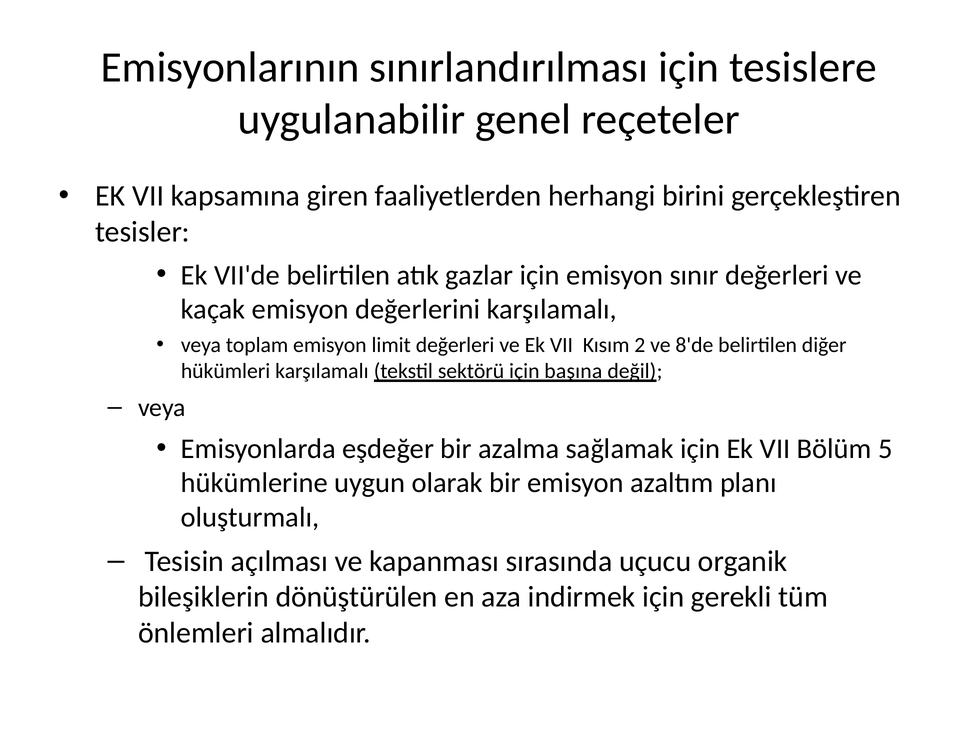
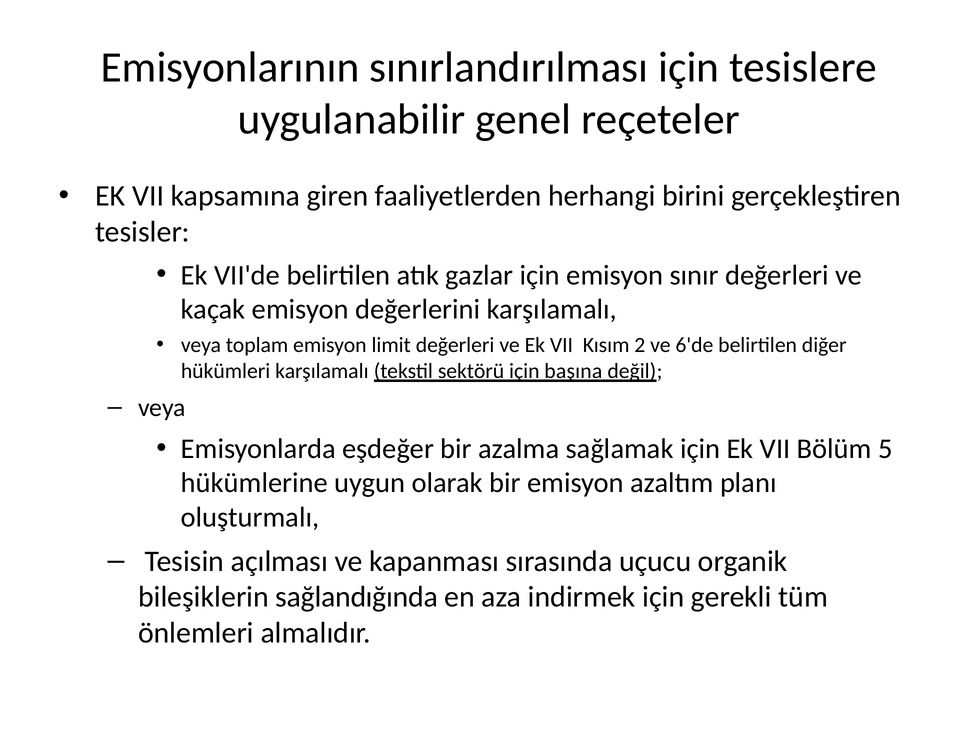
8'de: 8'de -> 6'de
dönüştürülen: dönüştürülen -> sağlandığında
